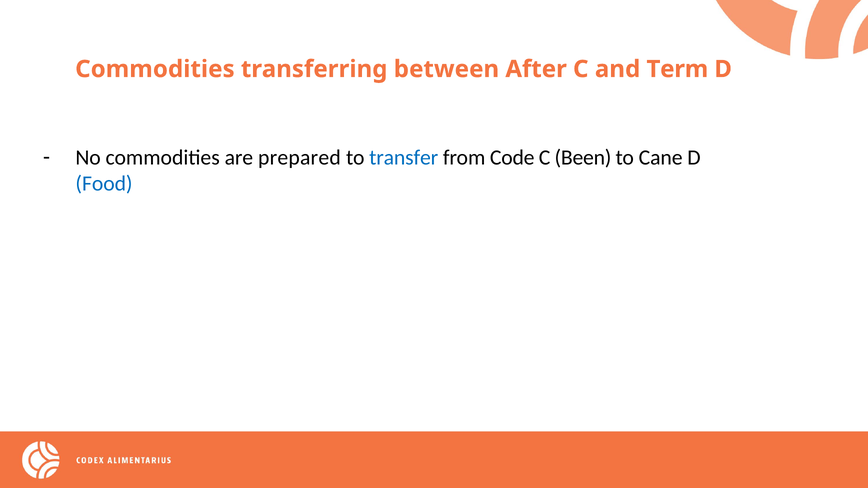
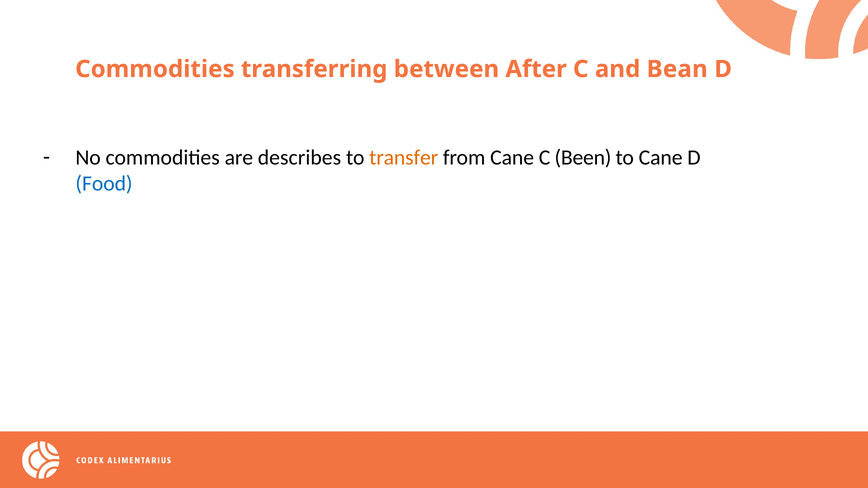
Term: Term -> Bean
prepared: prepared -> describes
transfer colour: blue -> orange
from Code: Code -> Cane
